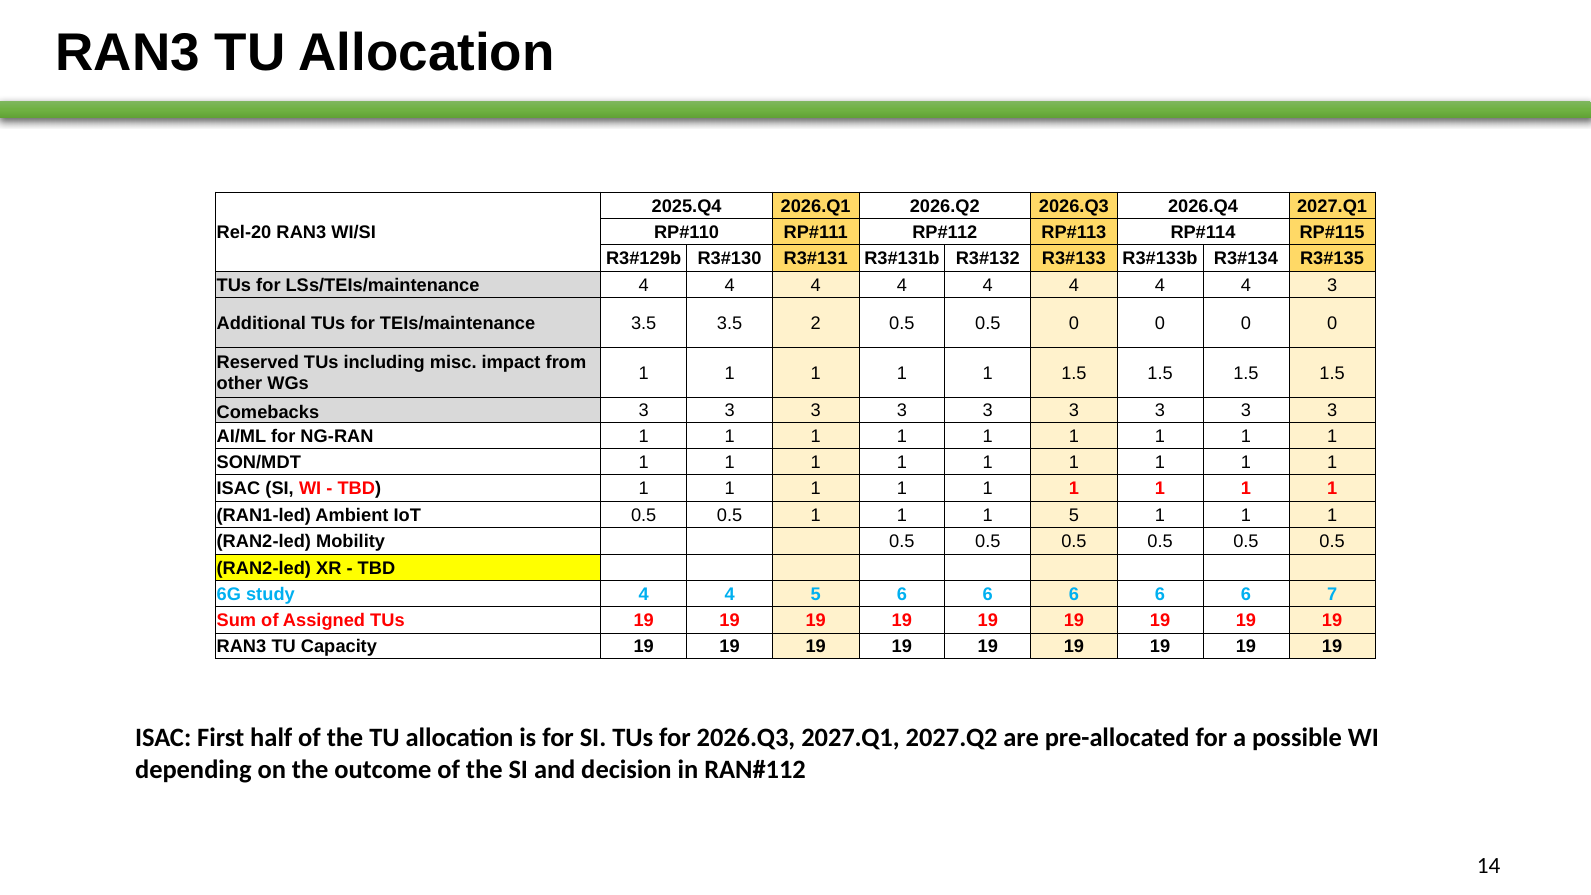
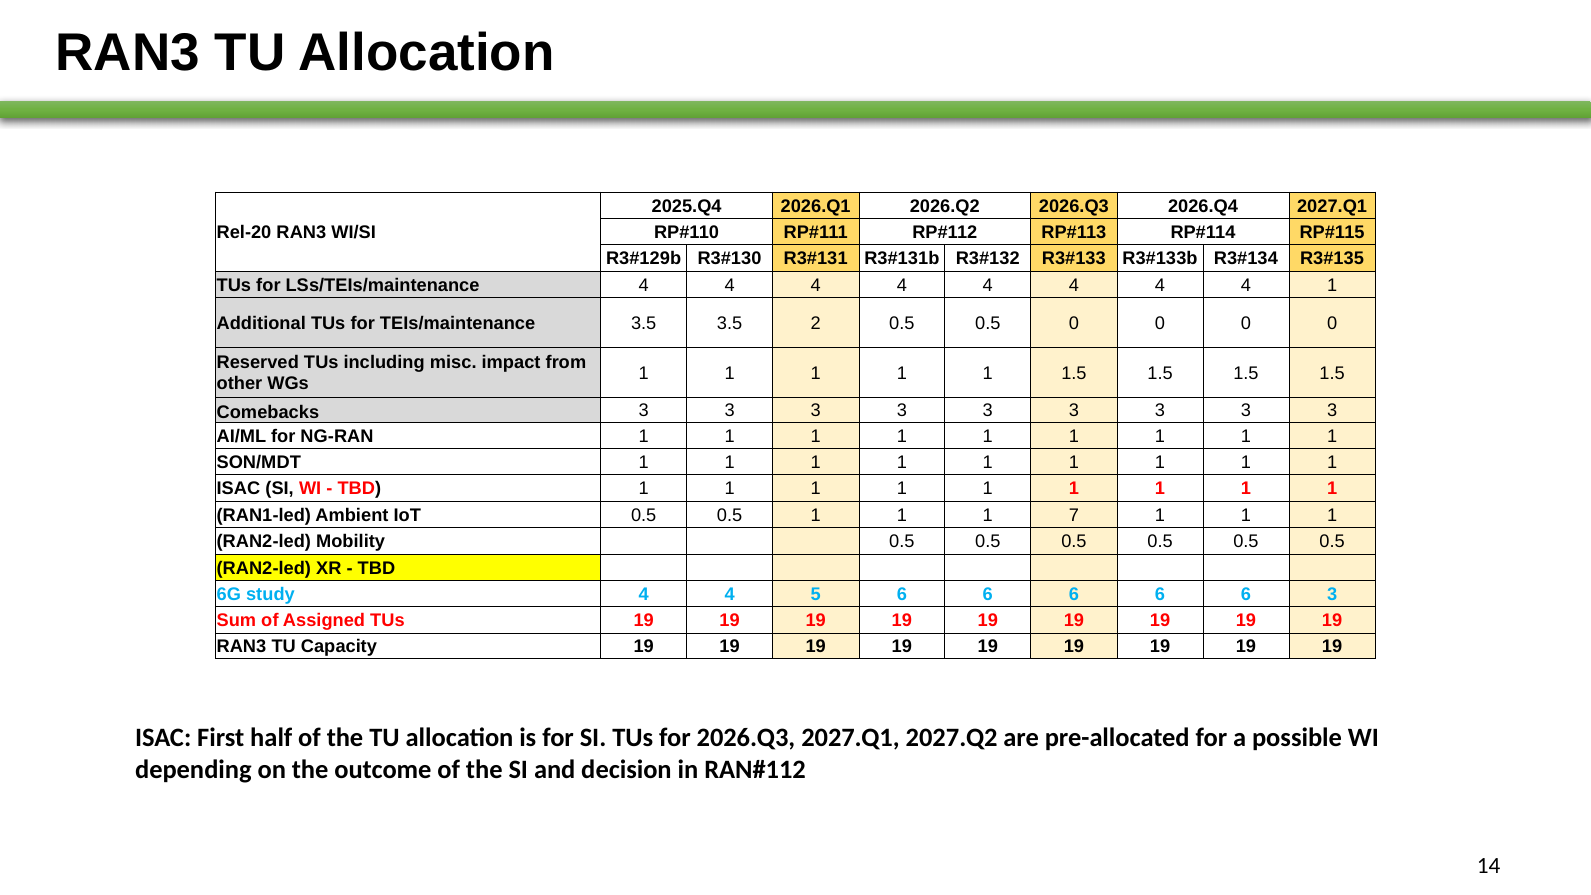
4 3: 3 -> 1
1 5: 5 -> 7
6 7: 7 -> 3
